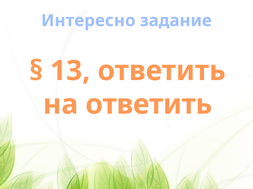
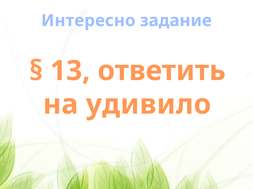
на ответить: ответить -> удивило
